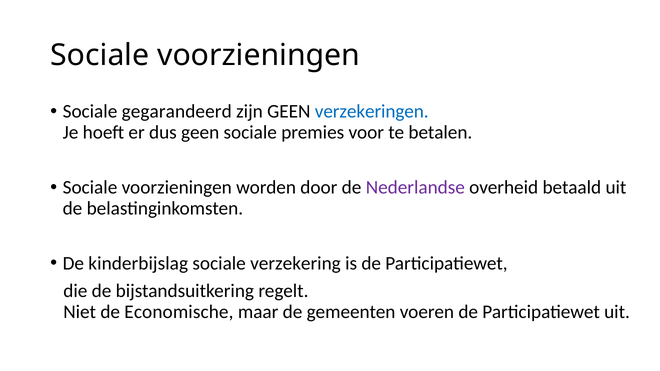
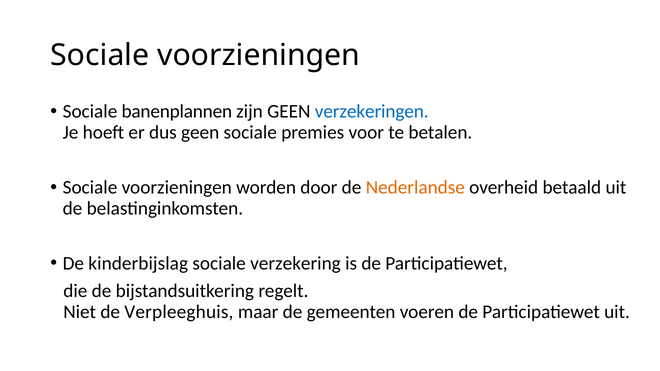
gegarandeerd: gegarandeerd -> banenplannen
Nederlandse colour: purple -> orange
Economische: Economische -> Verpleeghuis
